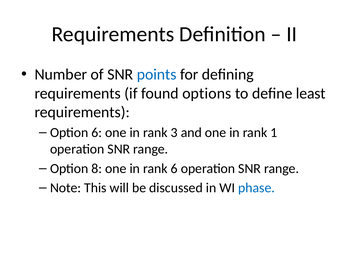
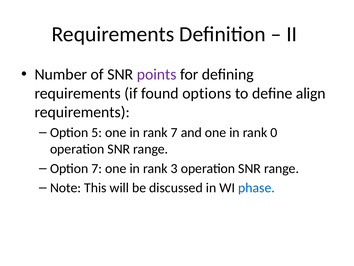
points colour: blue -> purple
least: least -> align
Option 6: 6 -> 5
rank 3: 3 -> 7
1: 1 -> 0
Option 8: 8 -> 7
rank 6: 6 -> 3
